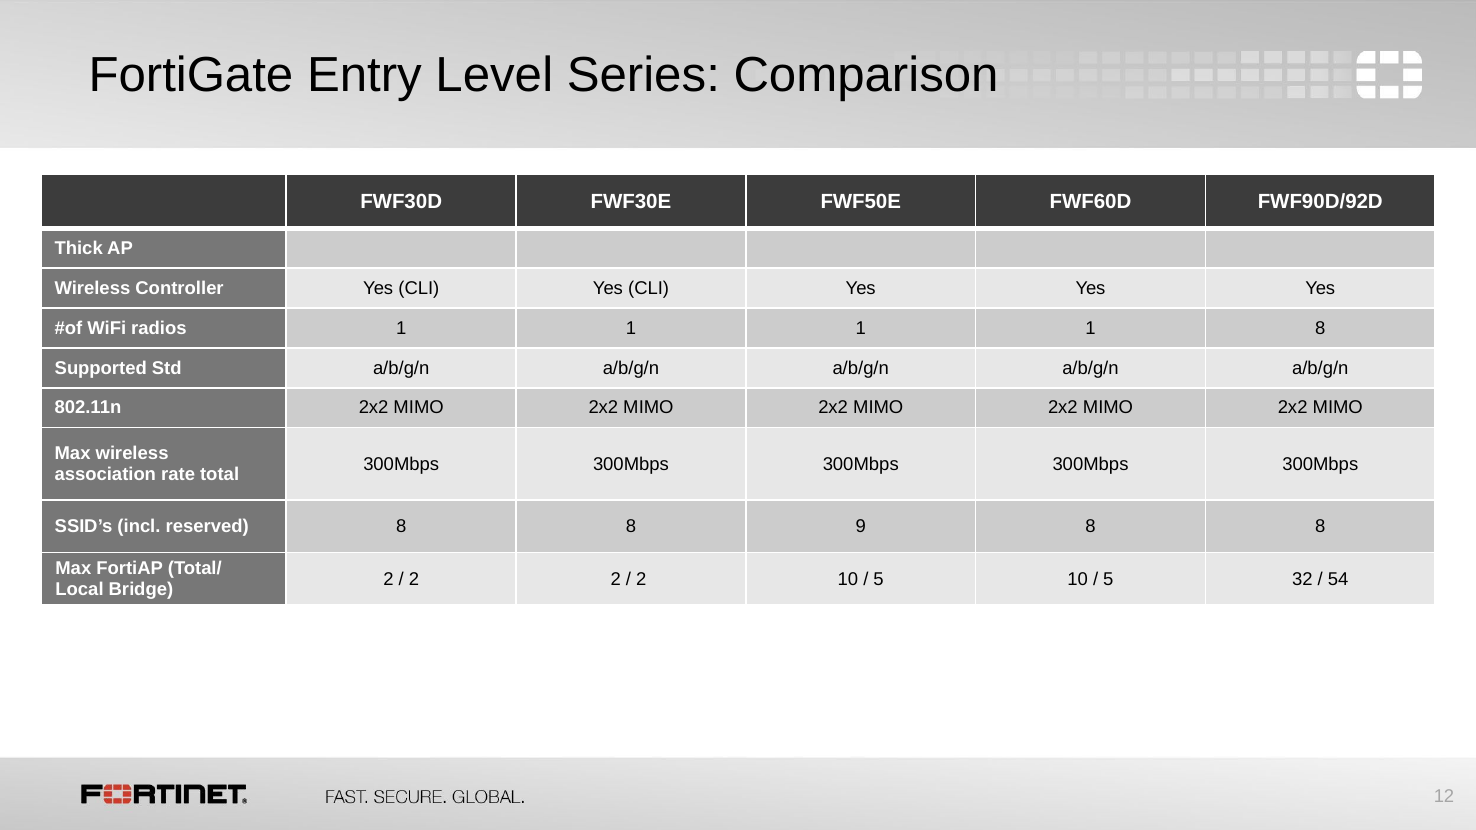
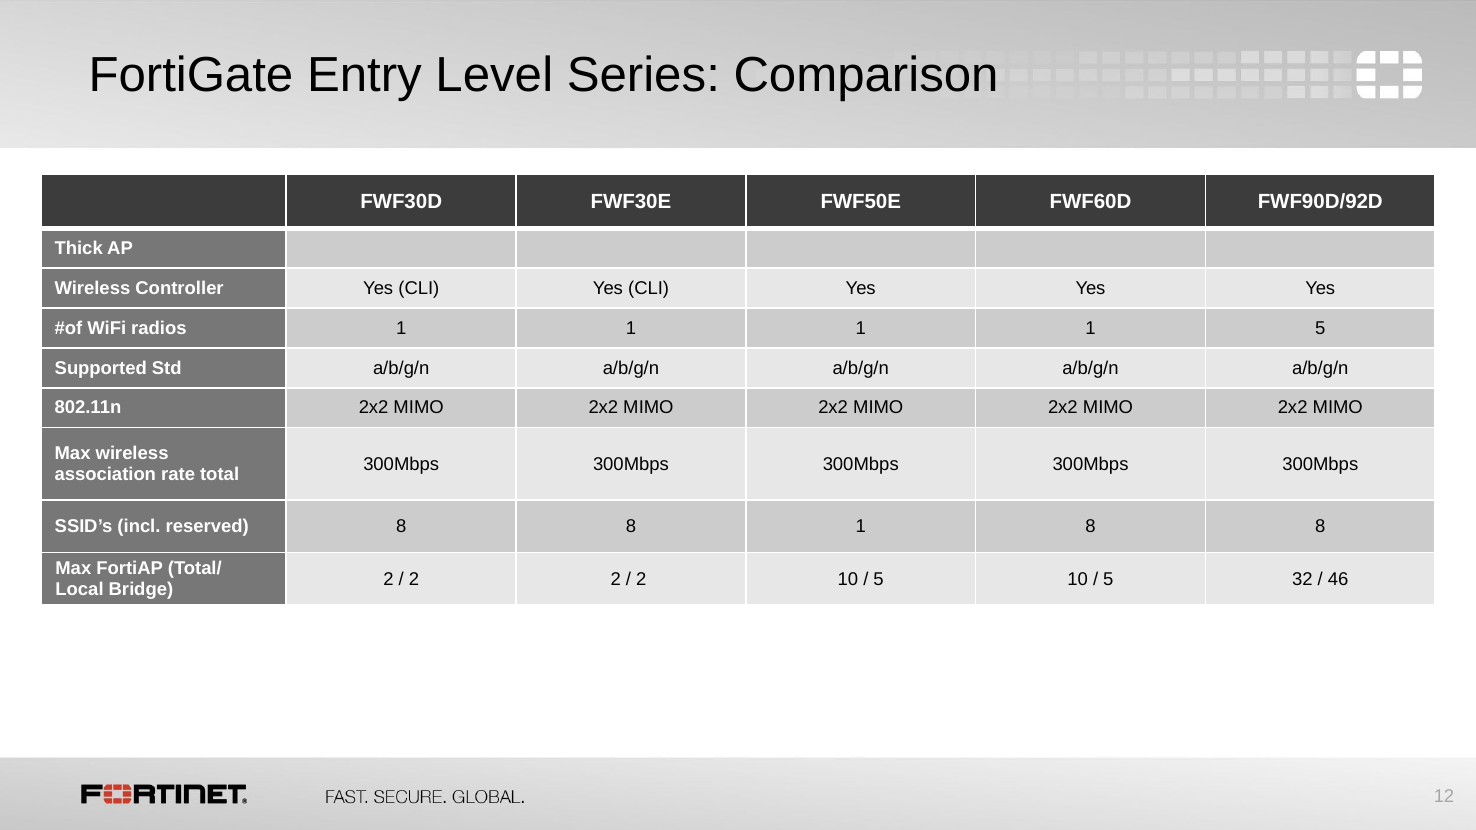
1 8: 8 -> 5
8 9: 9 -> 1
54: 54 -> 46
